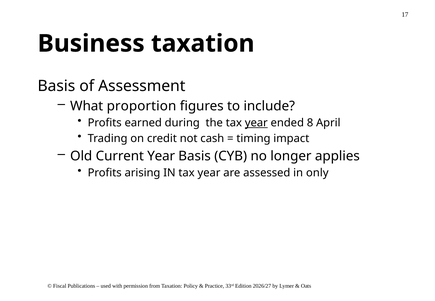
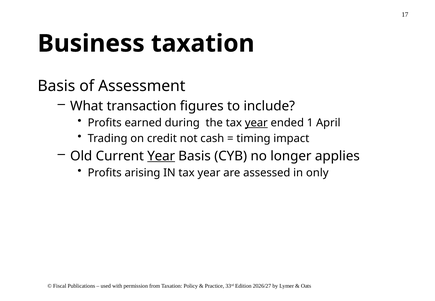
proportion: proportion -> transaction
8: 8 -> 1
Year at (161, 156) underline: none -> present
